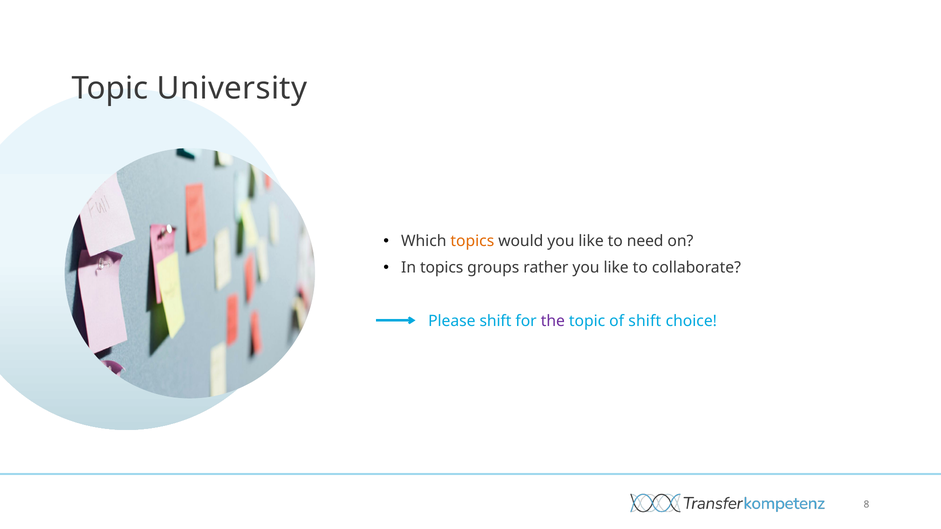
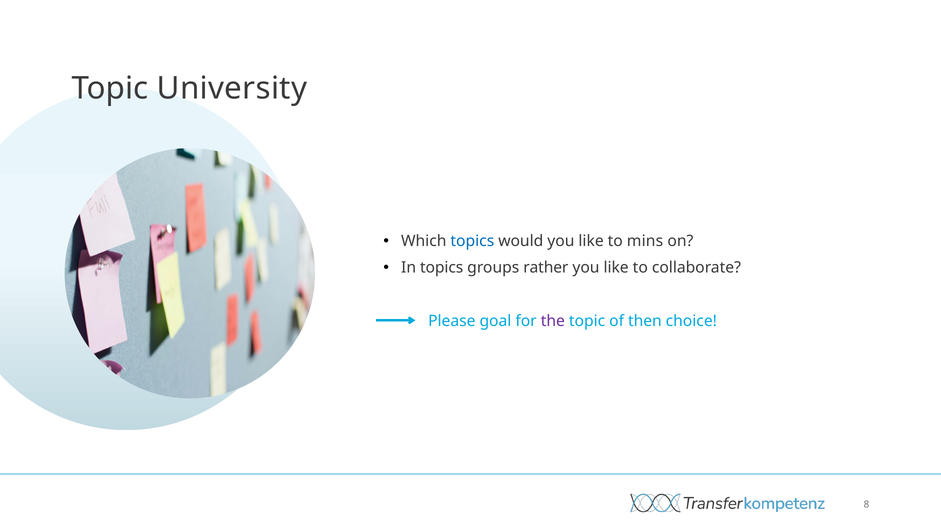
topics at (472, 241) colour: orange -> blue
need: need -> mins
Please shift: shift -> goal
of shift: shift -> then
